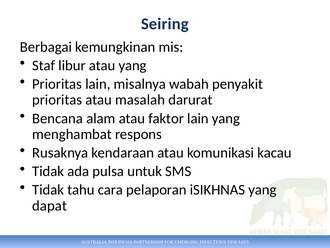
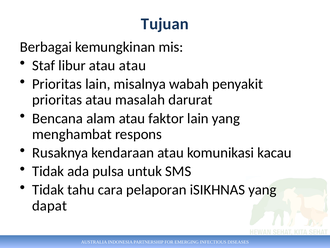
Seiring: Seiring -> Tujuan
atau yang: yang -> atau
